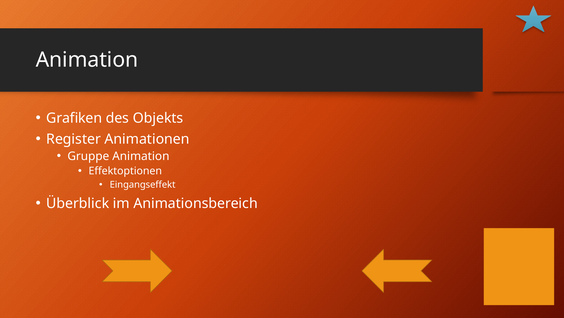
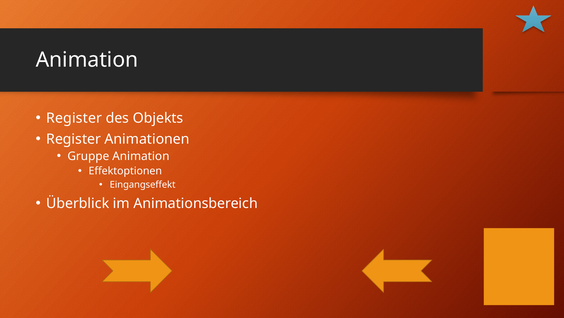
Grafiken at (74, 118): Grafiken -> Register
